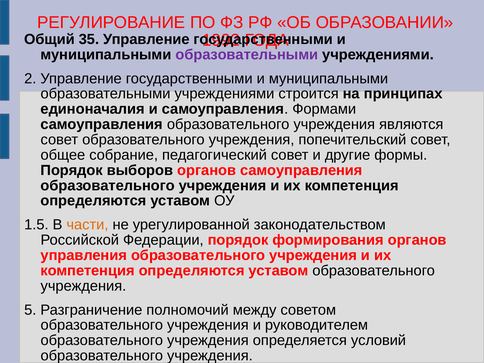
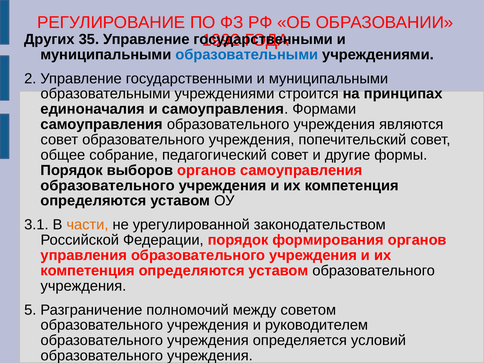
Общий: Общий -> Других
образовательными at (247, 55) colour: purple -> blue
1.5: 1.5 -> 3.1
